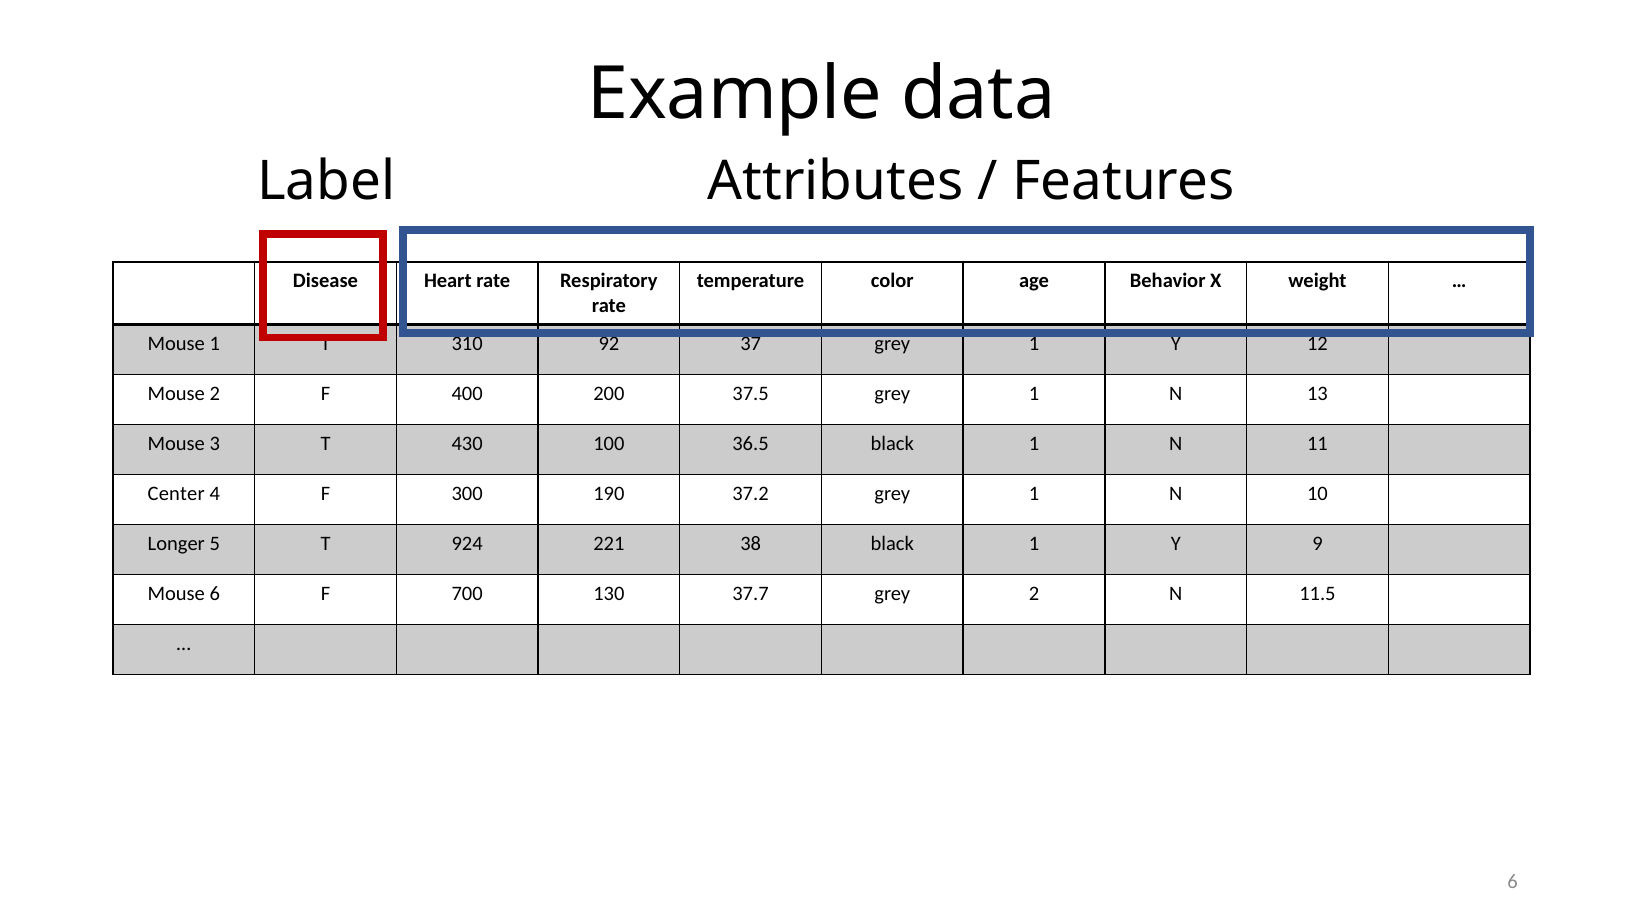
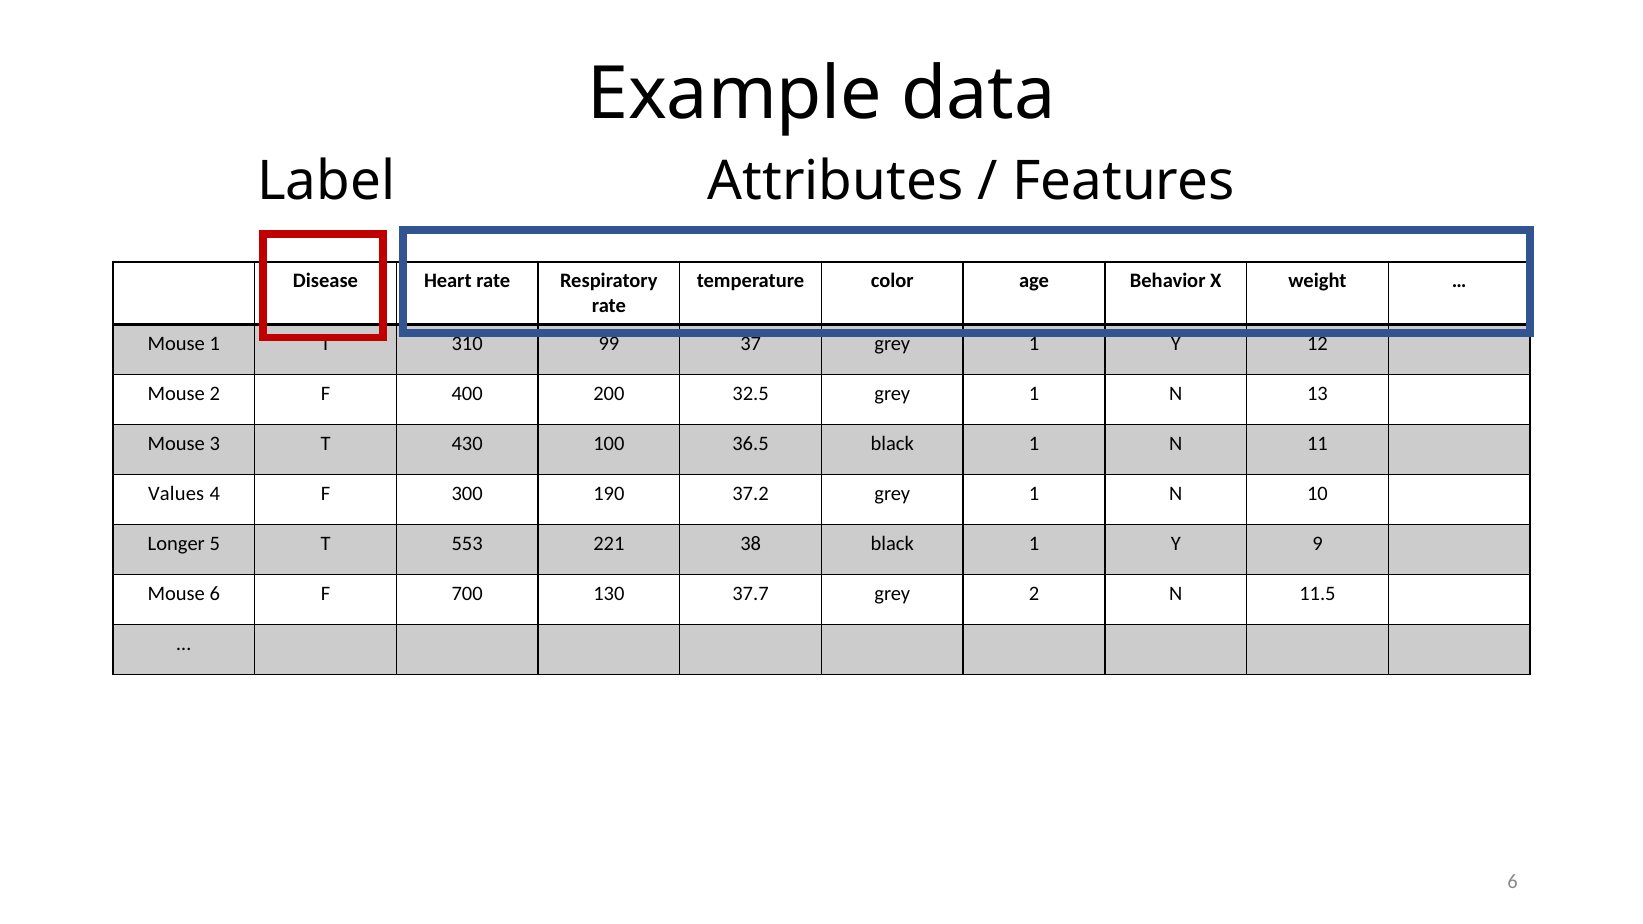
92: 92 -> 99
37.5: 37.5 -> 32.5
Center: Center -> Values
924: 924 -> 553
